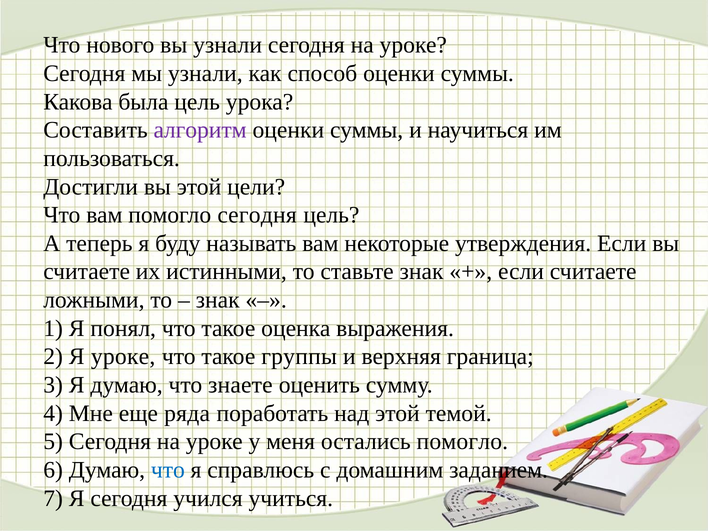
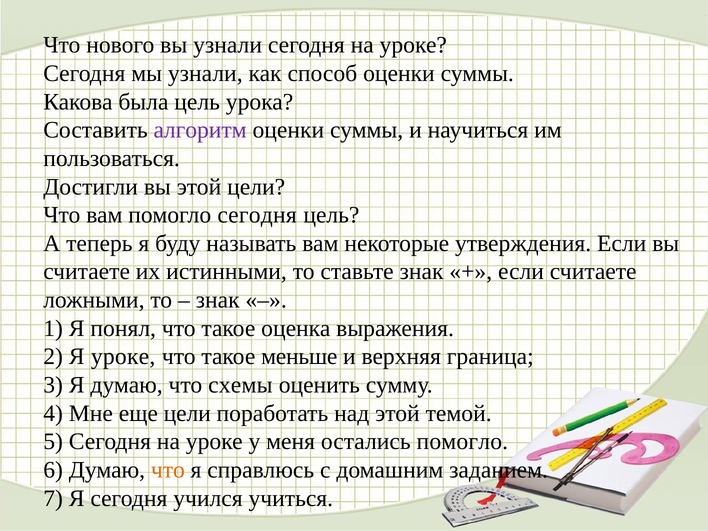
группы: группы -> меньше
знаете: знаете -> схемы
еще ряда: ряда -> цели
что at (168, 470) colour: blue -> orange
